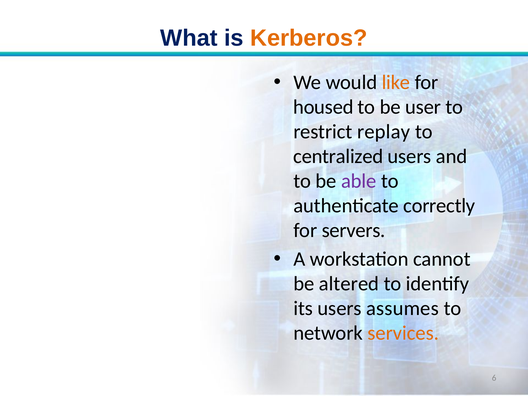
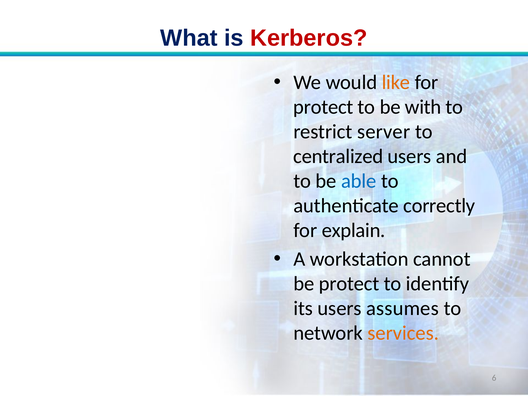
Kerberos colour: orange -> red
housed at (323, 107): housed -> protect
user: user -> with
replay: replay -> server
able colour: purple -> blue
servers: servers -> explain
be altered: altered -> protect
